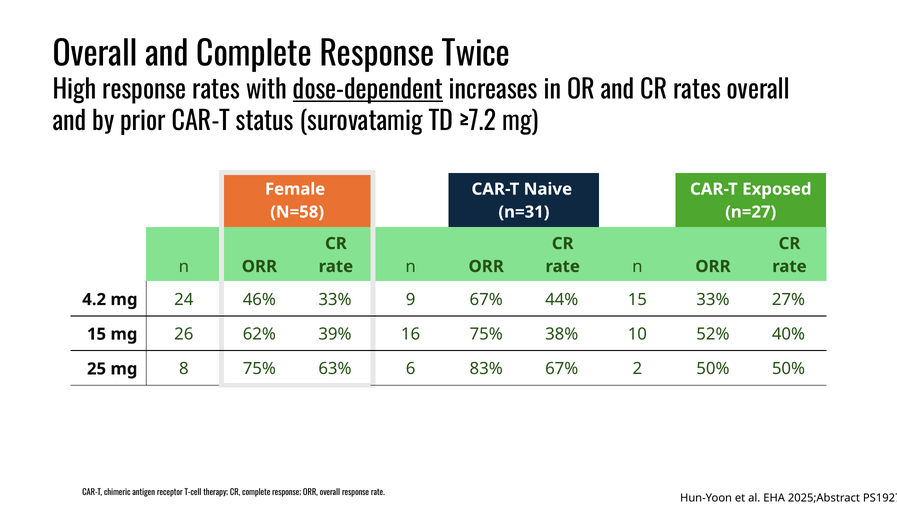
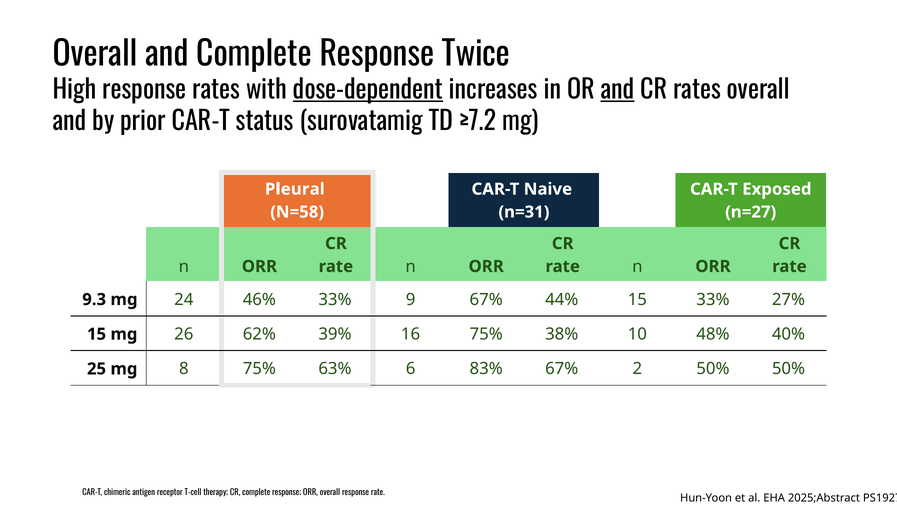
and at (618, 90) underline: none -> present
Female: Female -> Pleural
4.2: 4.2 -> 9.3
52%: 52% -> 48%
